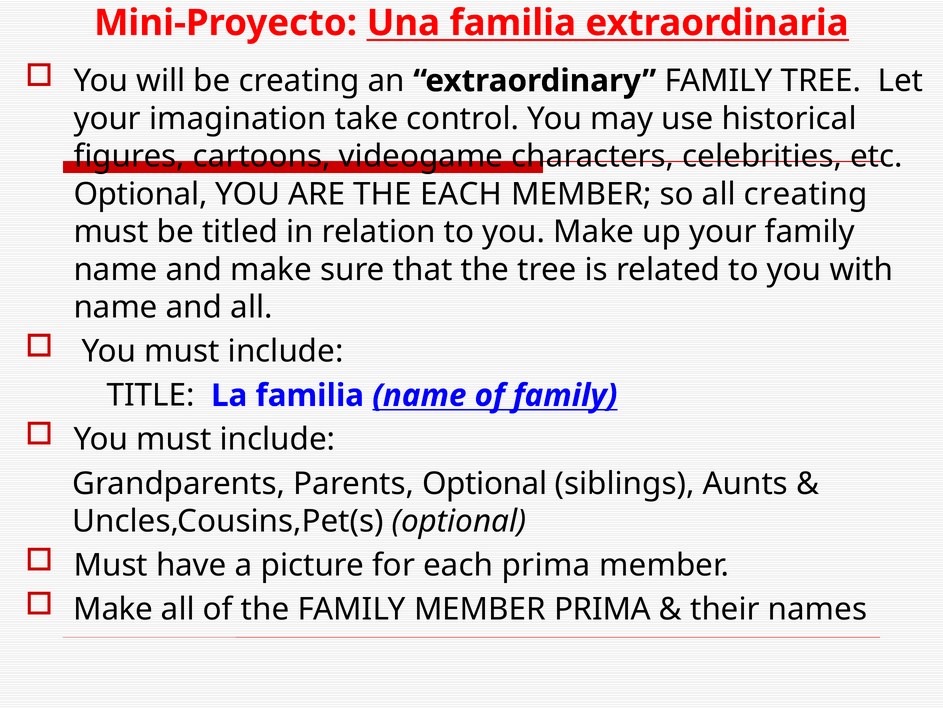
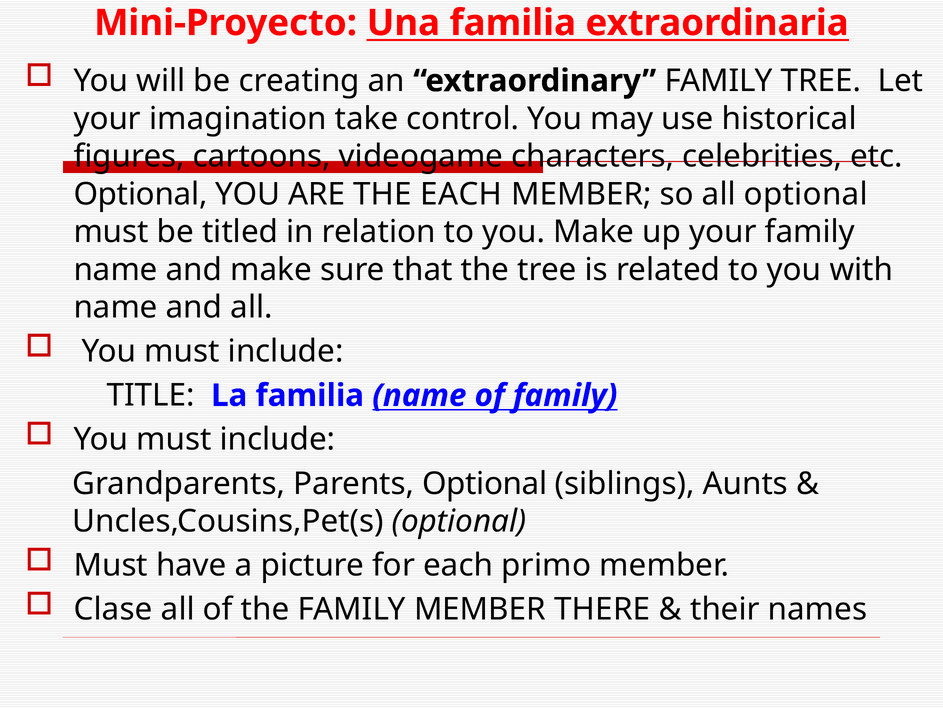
all creating: creating -> optional
each prima: prima -> primo
Make at (113, 609): Make -> Clase
MEMBER PRIMA: PRIMA -> THERE
